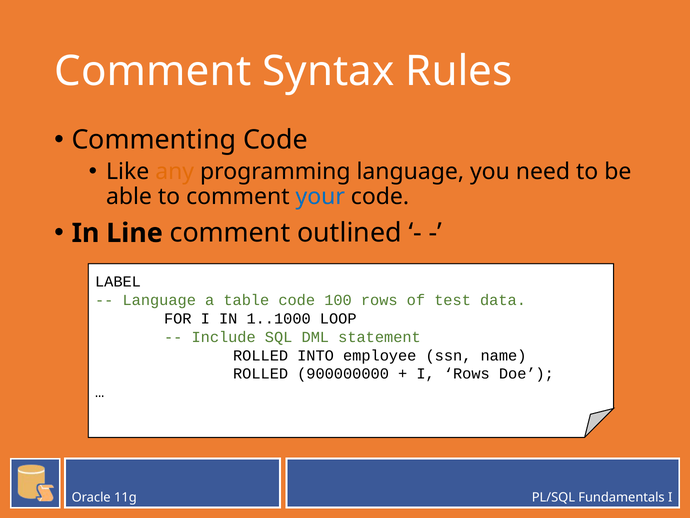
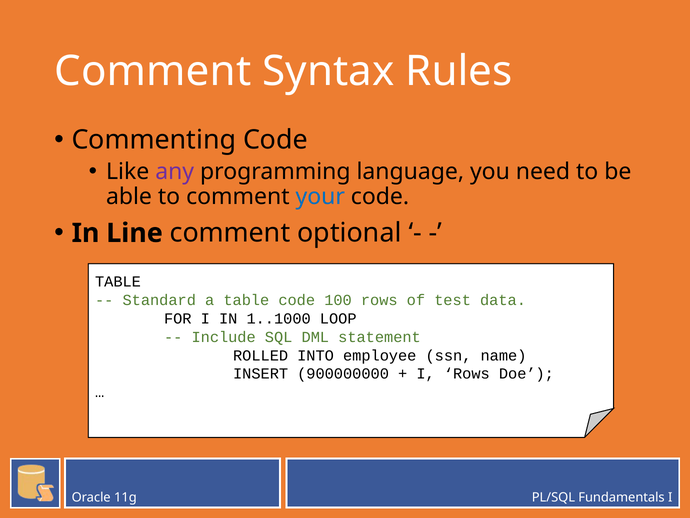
any colour: orange -> purple
outlined: outlined -> optional
LABEL at (118, 282): LABEL -> TABLE
Language at (159, 300): Language -> Standard
ROLLED at (261, 374): ROLLED -> INSERT
